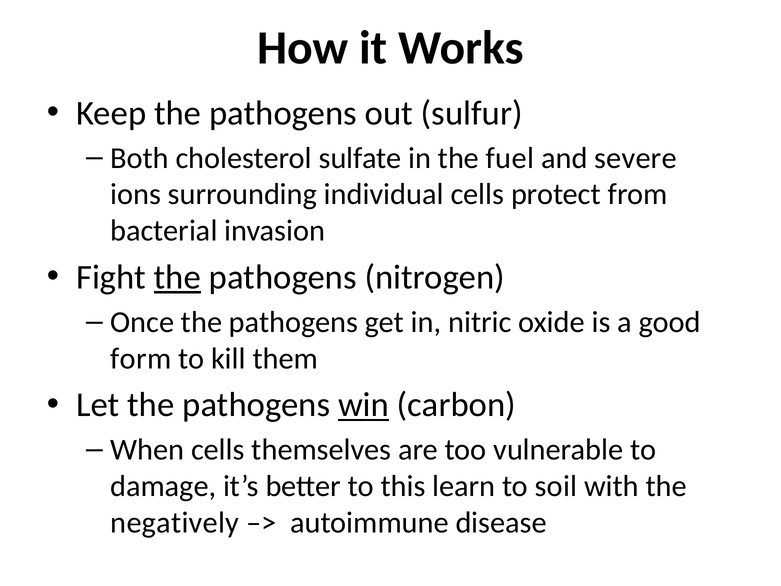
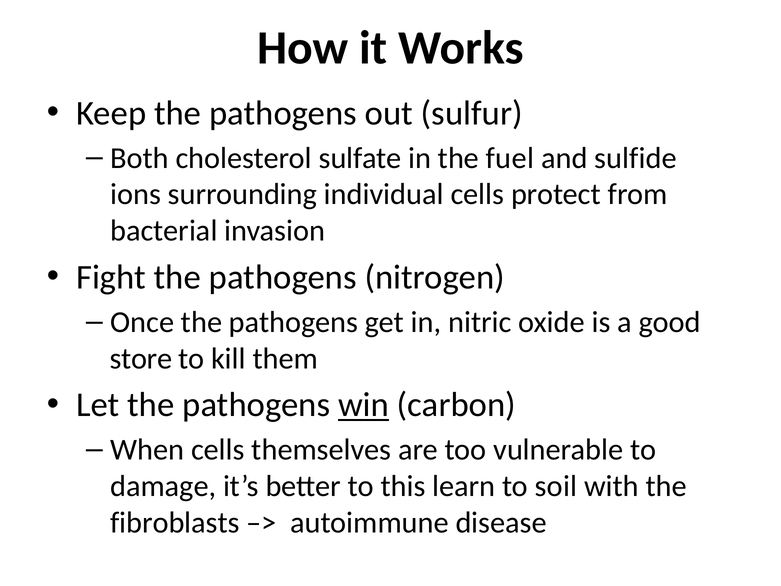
severe: severe -> sulfide
the at (177, 277) underline: present -> none
form: form -> store
negatively: negatively -> fibroblasts
